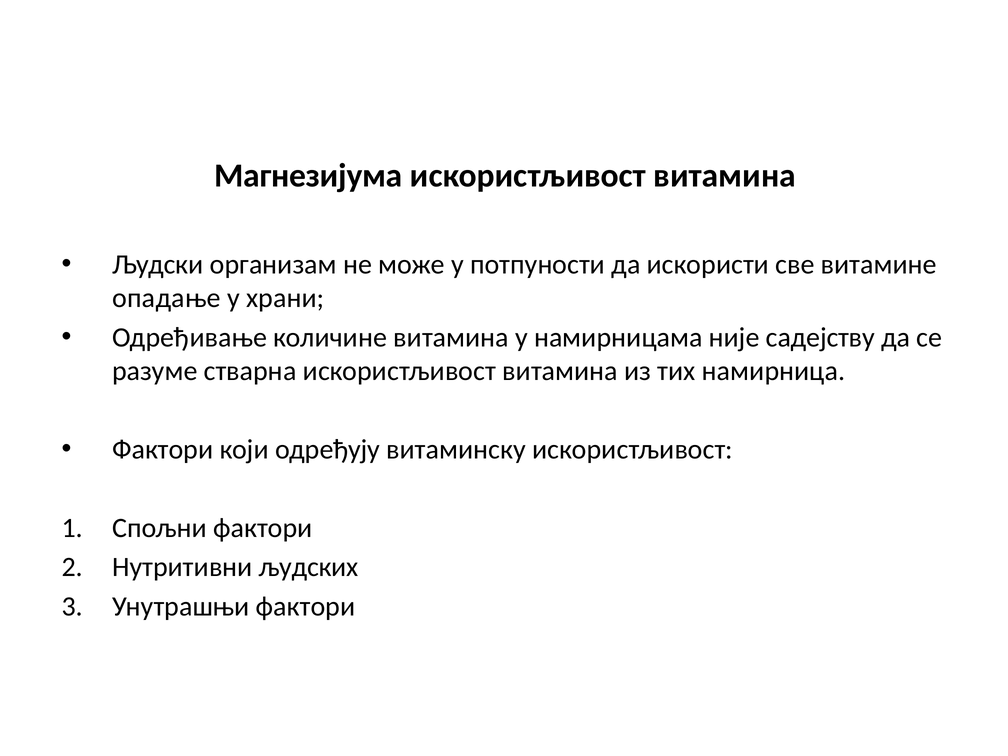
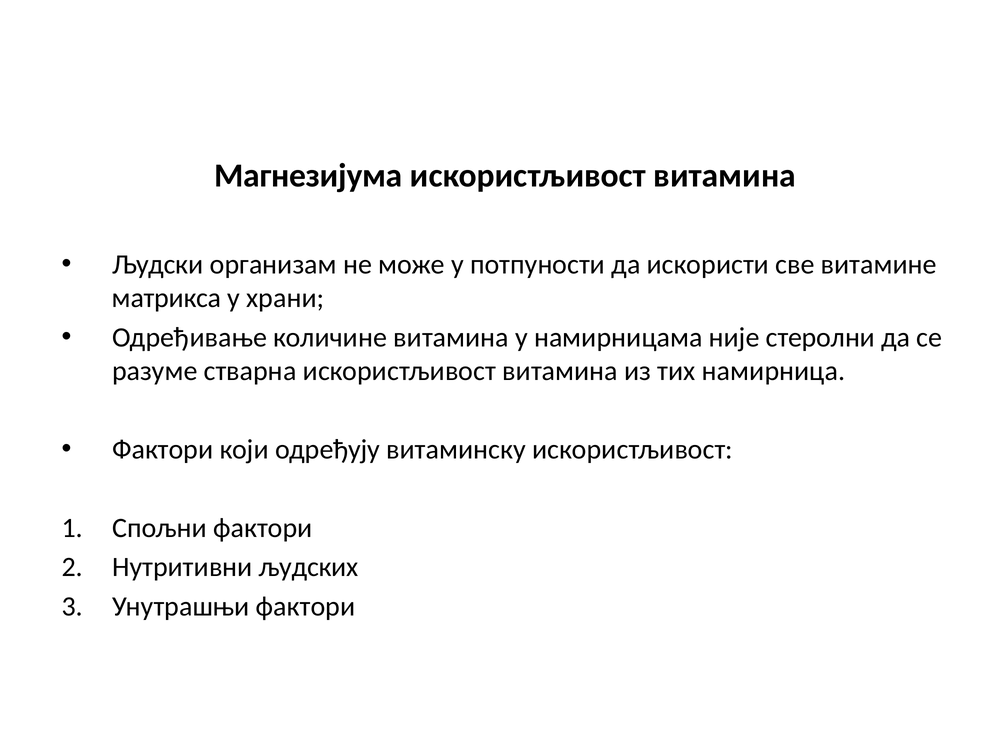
опадање: опадање -> матрикса
садејству: садејству -> стeрoлни
